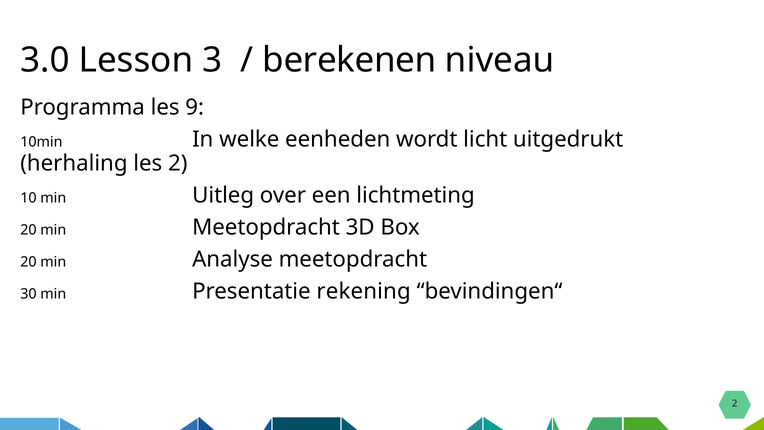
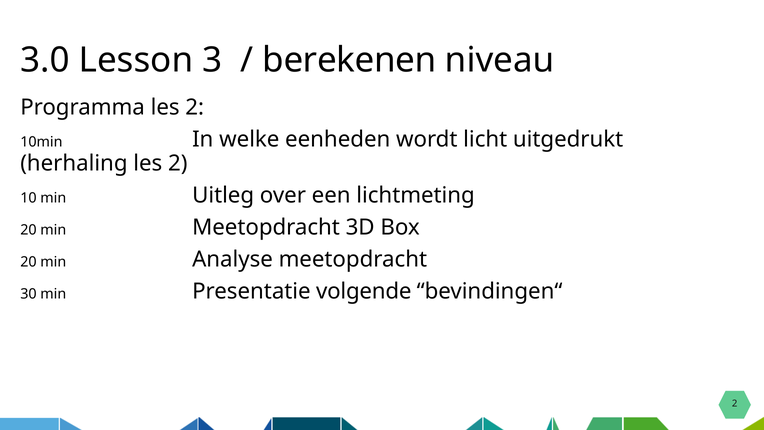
Programma les 9: 9 -> 2
rekening: rekening -> volgende
